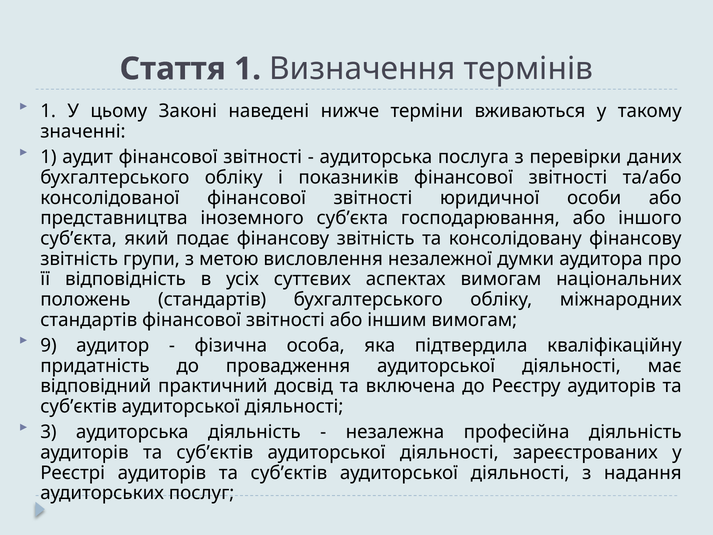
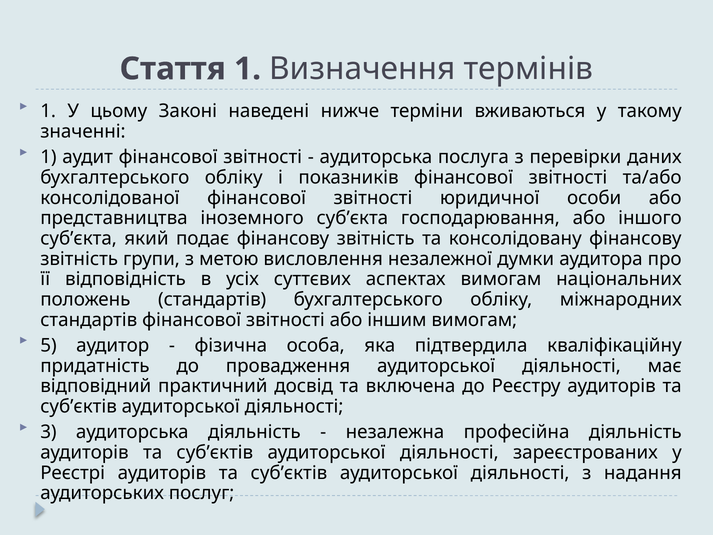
9: 9 -> 5
